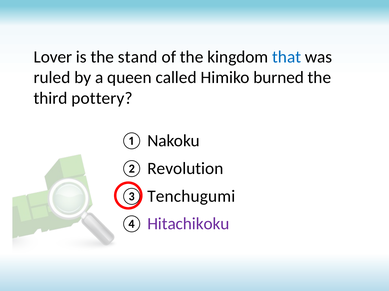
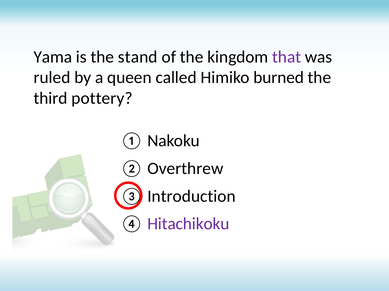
Lover: Lover -> Yama
that colour: blue -> purple
Revolution: Revolution -> Overthrew
Tenchugumi: Tenchugumi -> Introduction
